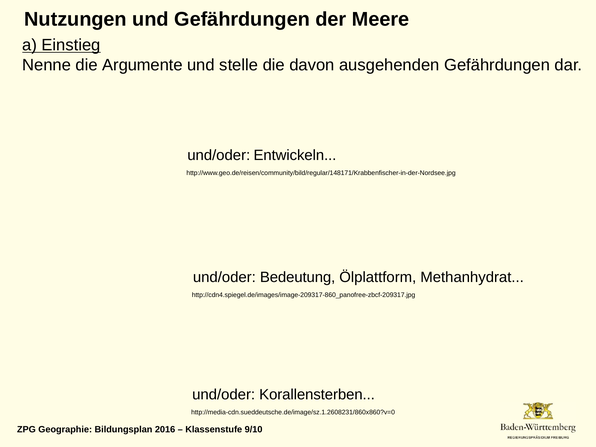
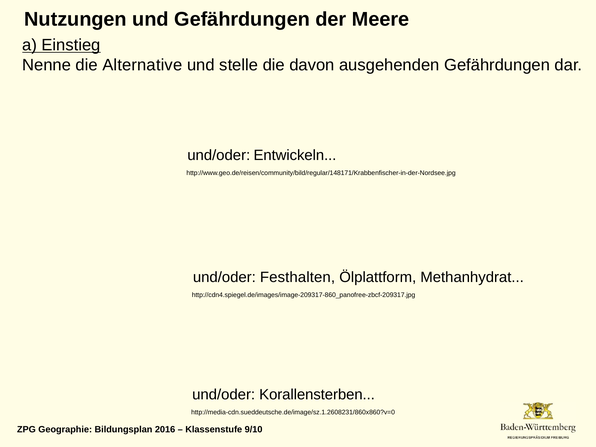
Argumente: Argumente -> Alternative
Bedeutung: Bedeutung -> Festhalten
